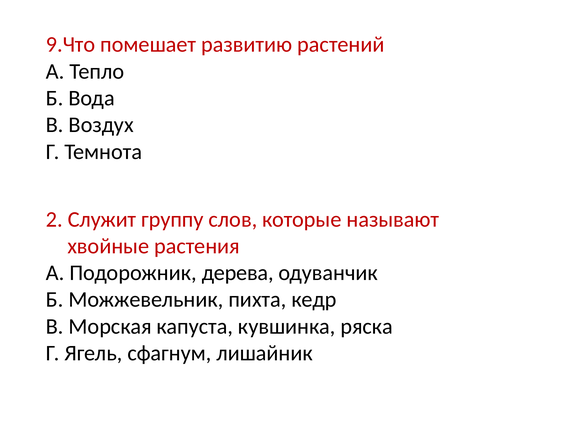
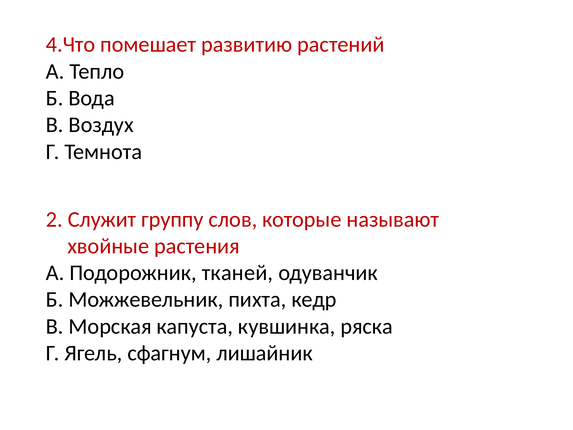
9.Что: 9.Что -> 4.Что
дерева: дерева -> тканей
